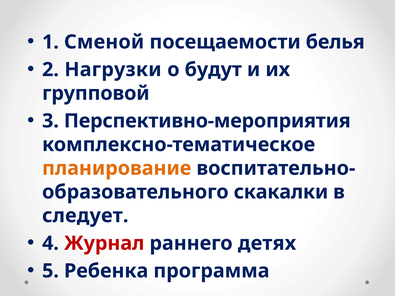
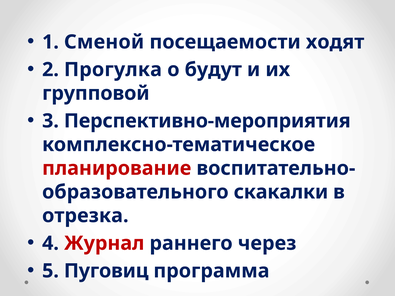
белья: белья -> ходят
Нагрузки: Нагрузки -> Прогулка
планирование colour: orange -> red
следует: следует -> отрезка
детях: детях -> через
Ребенка: Ребенка -> Пуговиц
